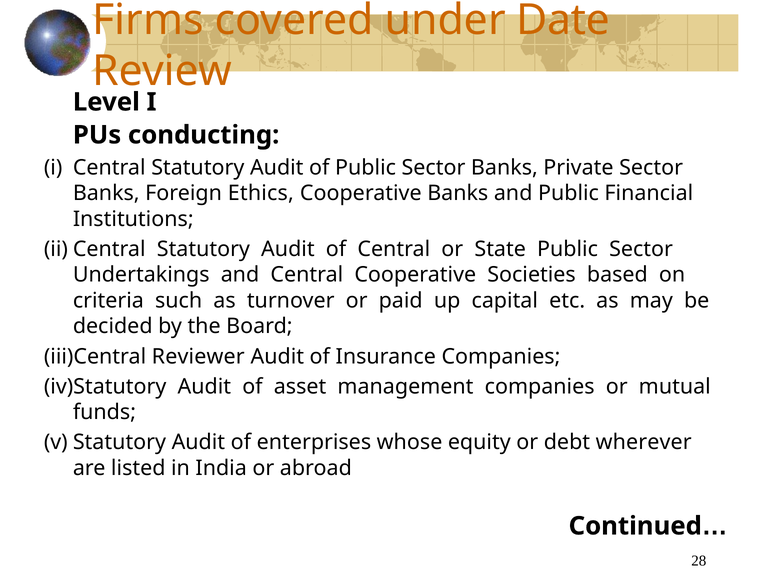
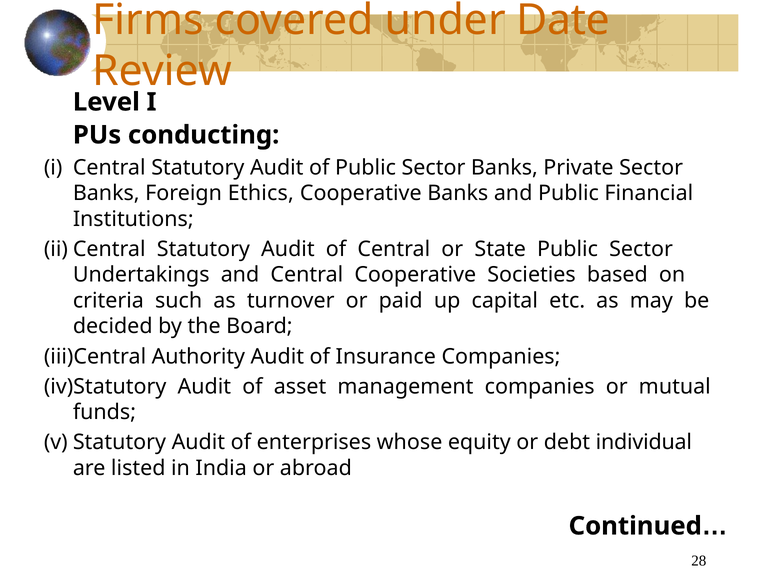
Reviewer: Reviewer -> Authority
wherever: wherever -> individual
